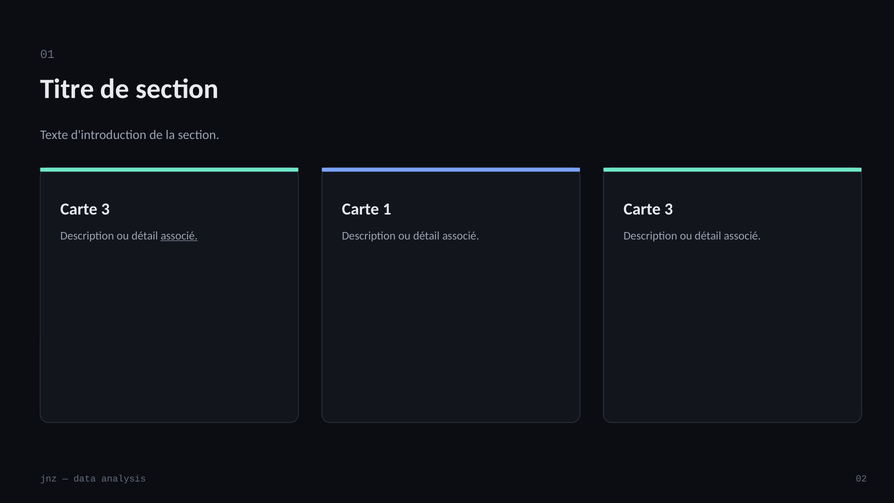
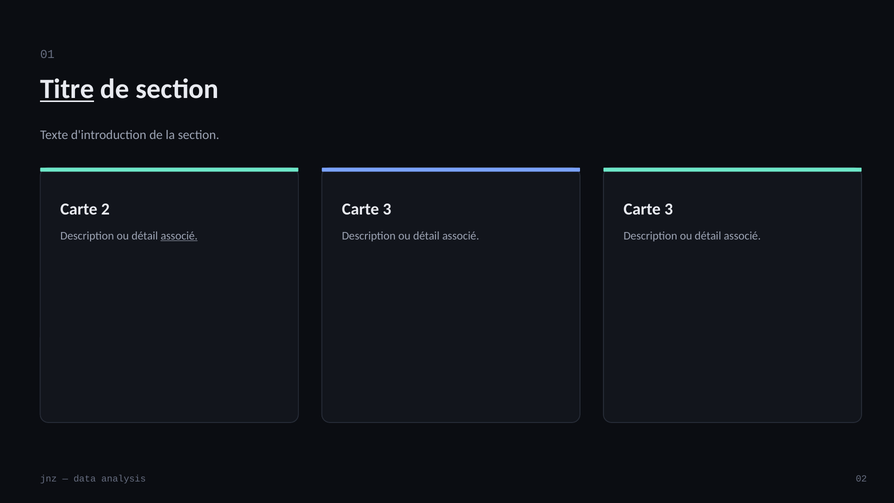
Titre underline: none -> present
3 at (105, 209): 3 -> 2
1 at (387, 209): 1 -> 3
